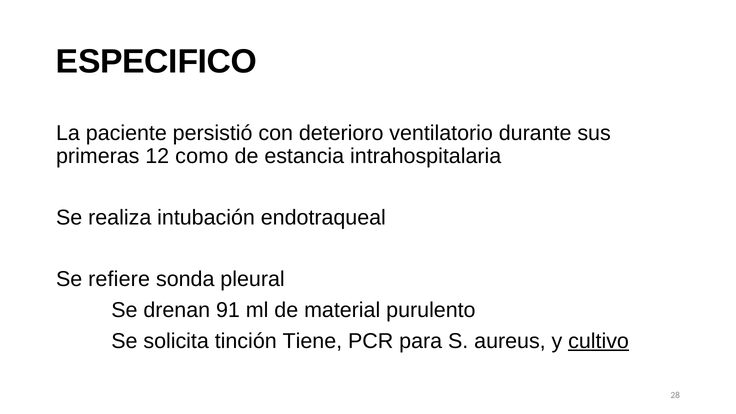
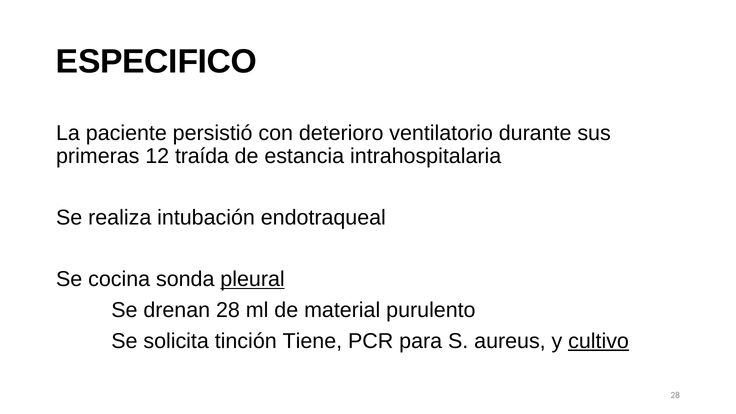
como: como -> traída
refiere: refiere -> cocina
pleural underline: none -> present
drenan 91: 91 -> 28
